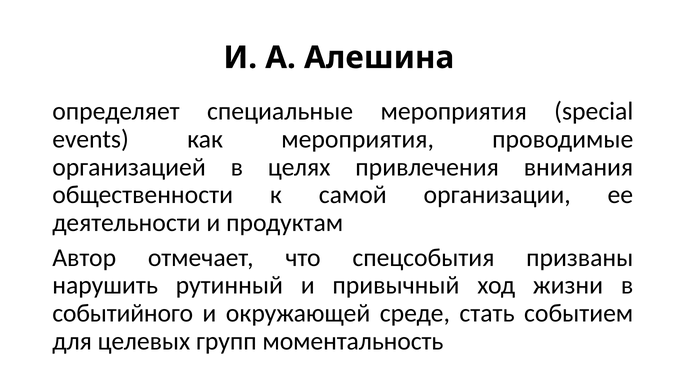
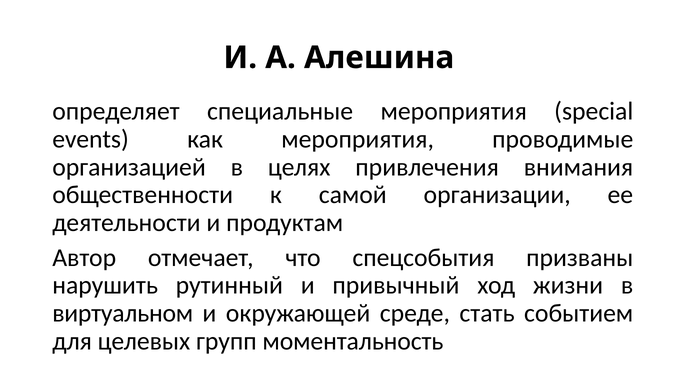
событийного: событийного -> виртуальном
